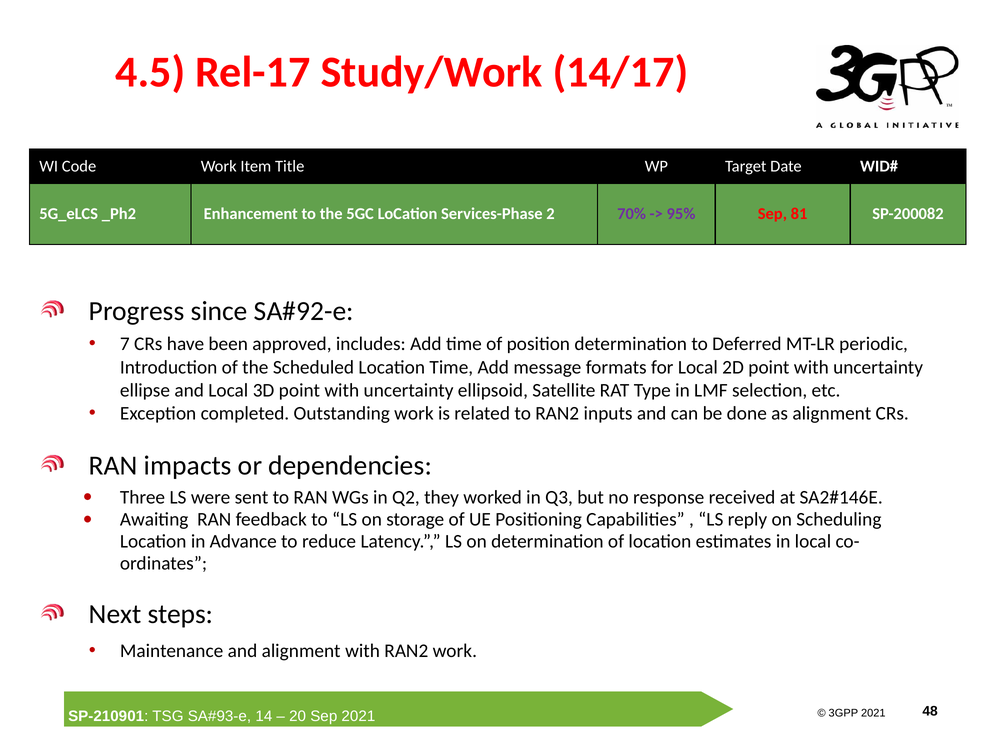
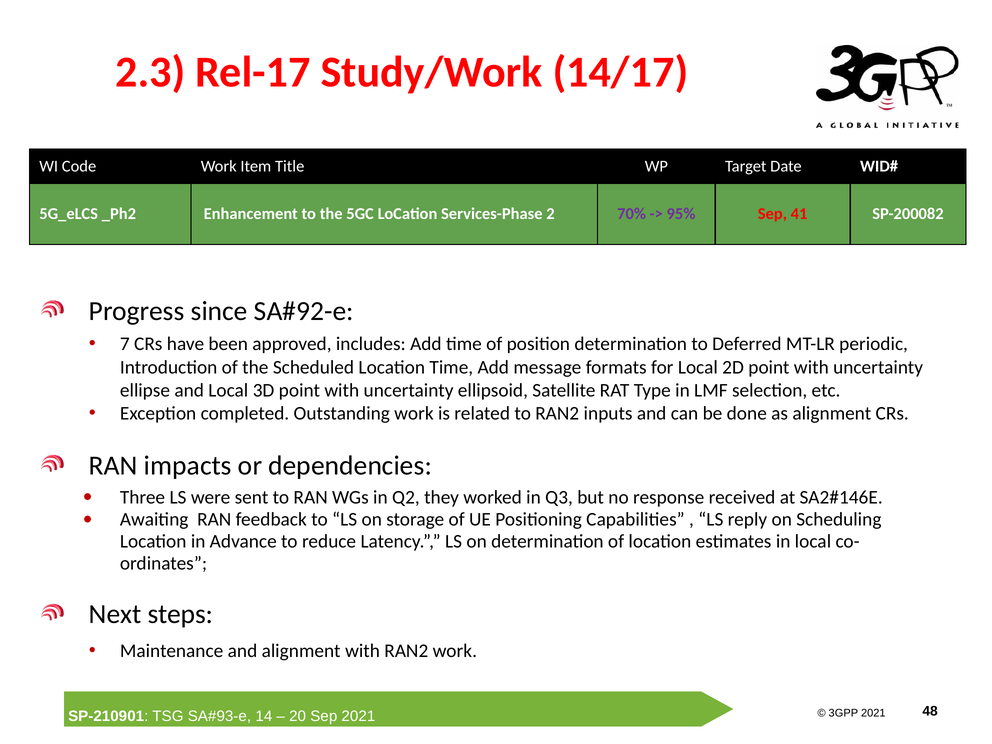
4.5: 4.5 -> 2.3
81: 81 -> 41
